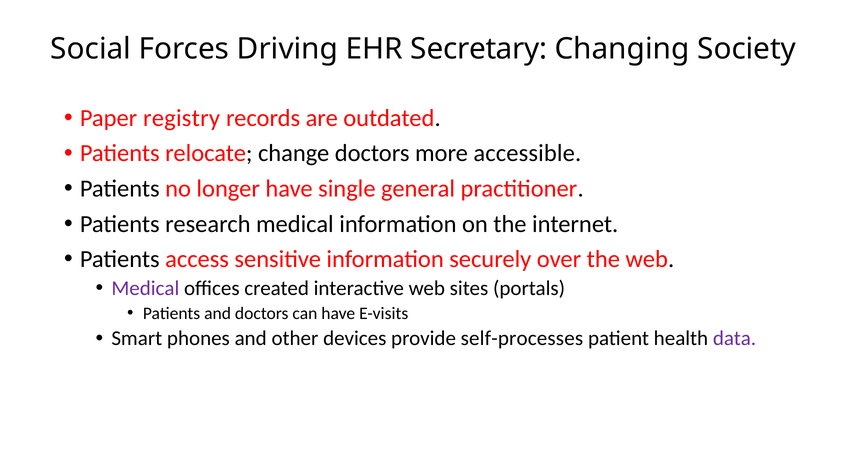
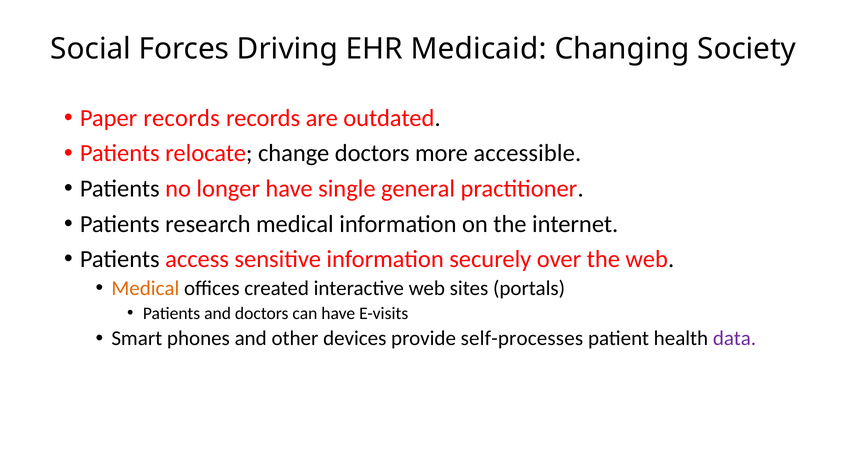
Secretary: Secretary -> Medicaid
Paper registry: registry -> records
Medical at (145, 288) colour: purple -> orange
